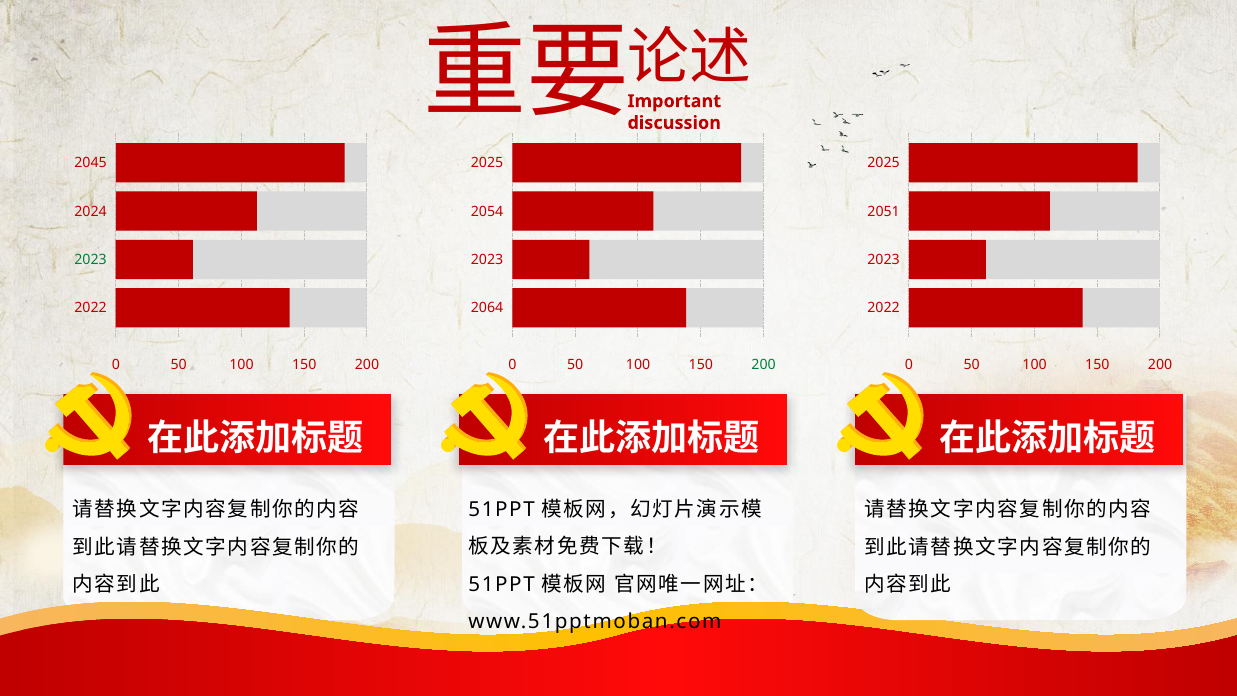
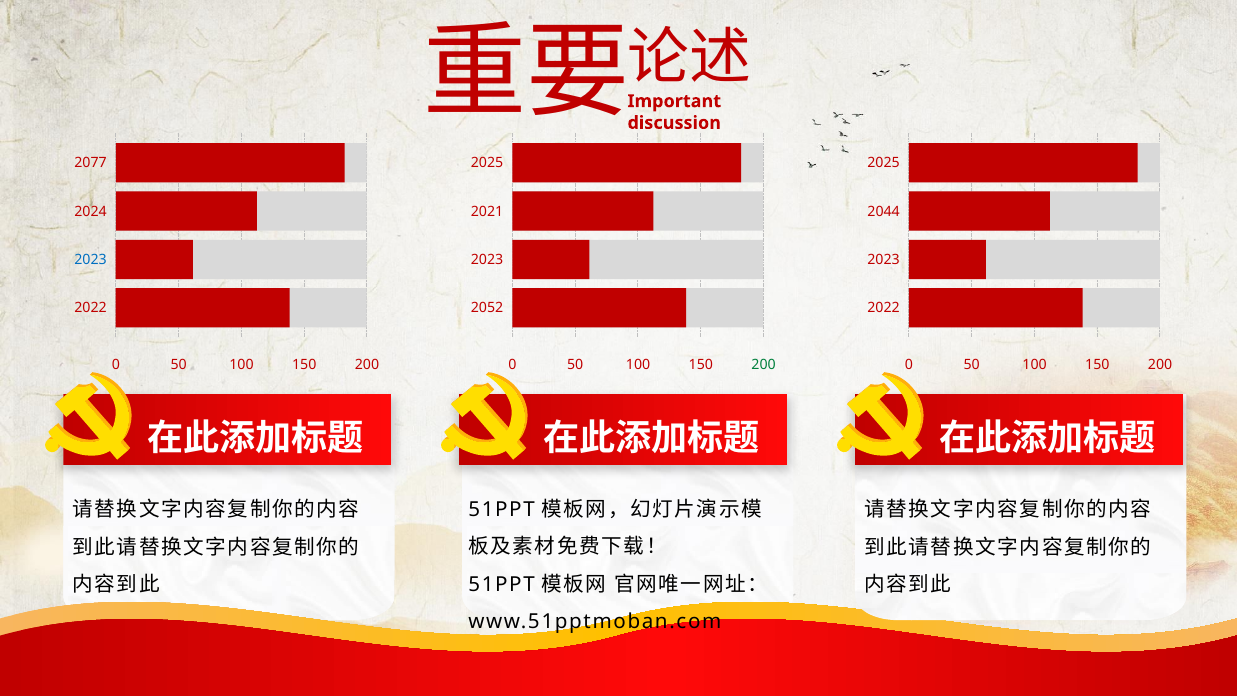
2045: 2045 -> 2077
2054: 2054 -> 2021
2051: 2051 -> 2044
2023 at (91, 260) colour: green -> blue
2064: 2064 -> 2052
